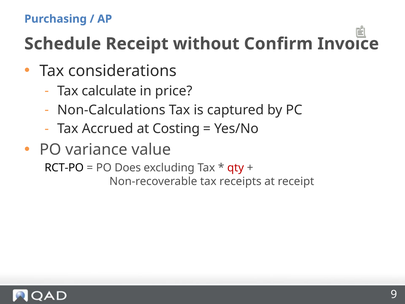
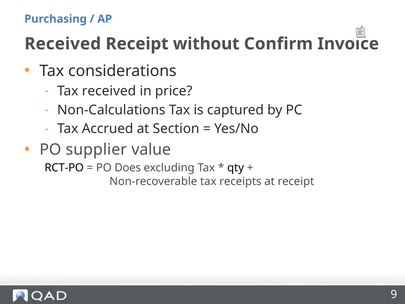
Schedule at (63, 44): Schedule -> Received
Tax calculate: calculate -> received
Costing: Costing -> Section
variance: variance -> supplier
qty colour: red -> black
